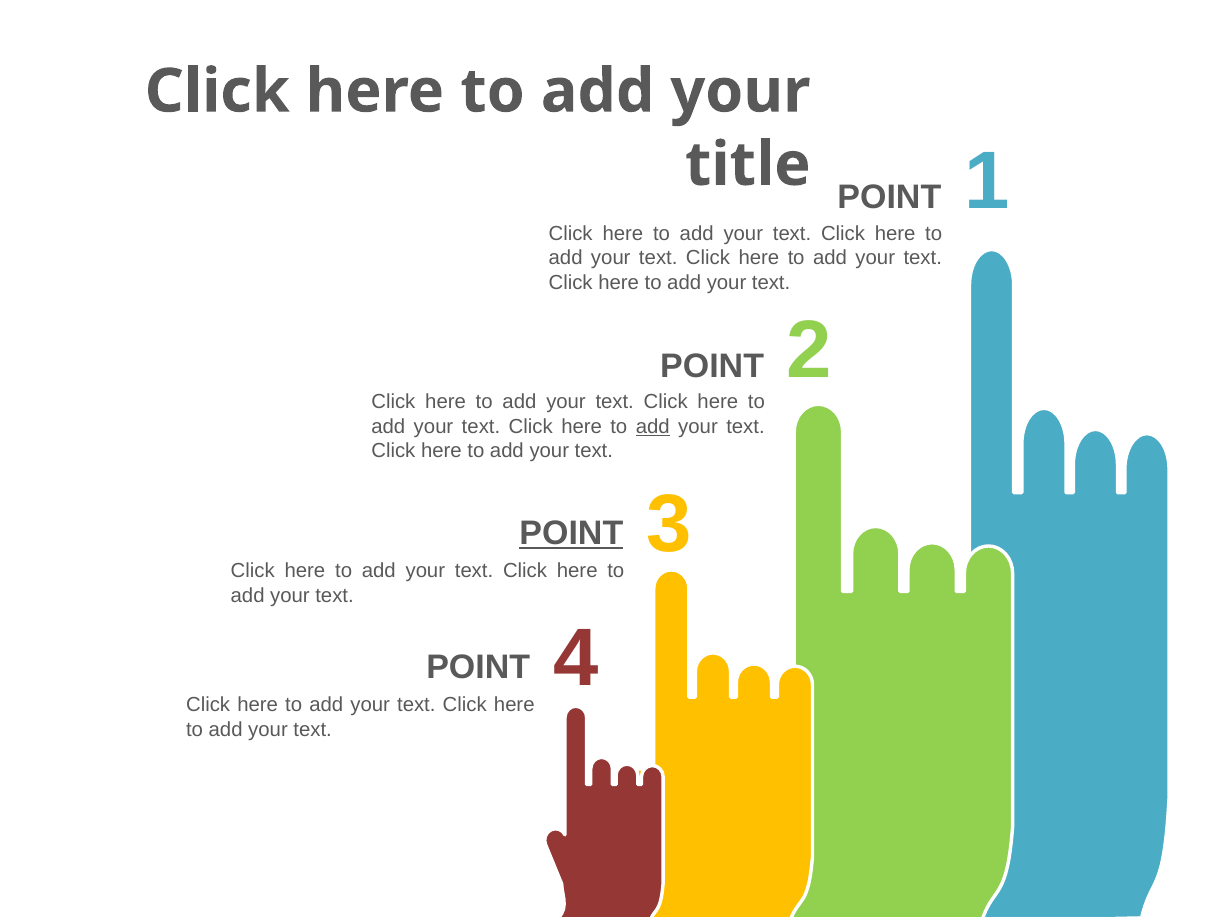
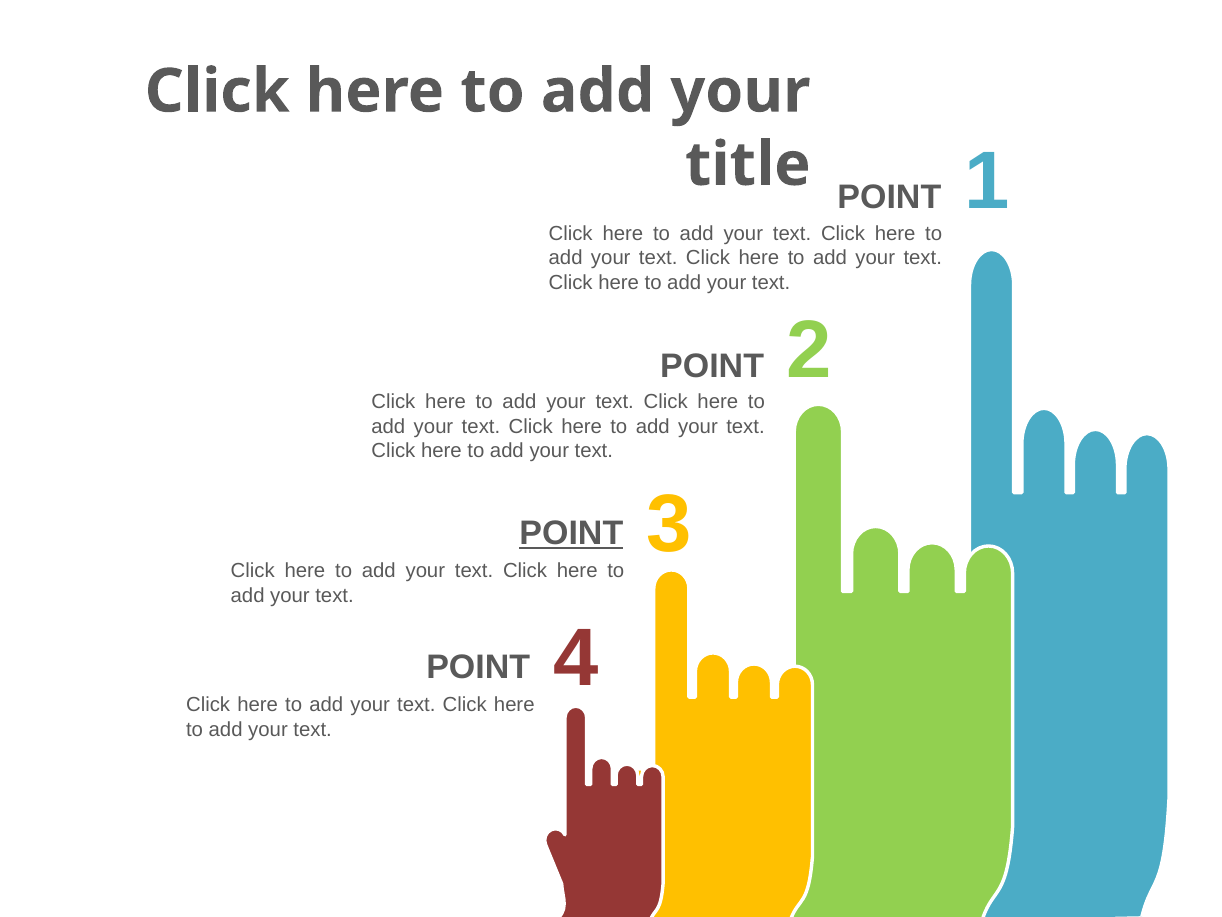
add at (653, 426) underline: present -> none
